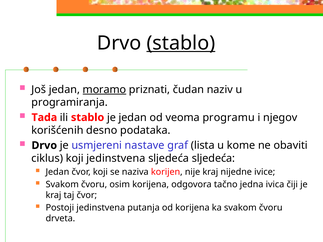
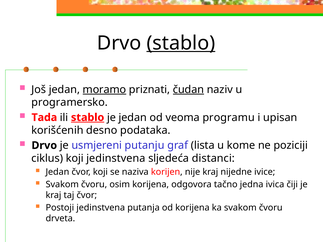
čudan underline: none -> present
programiranja: programiranja -> programersko
stablo at (88, 118) underline: none -> present
njegov: njegov -> upisan
nastave: nastave -> putanju
obaviti: obaviti -> poziciji
sljedeća sljedeća: sljedeća -> distanci
